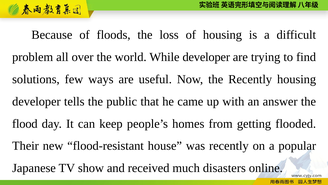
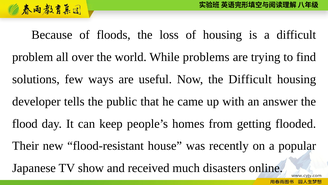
While developer: developer -> problems
the Recently: Recently -> Difficult
